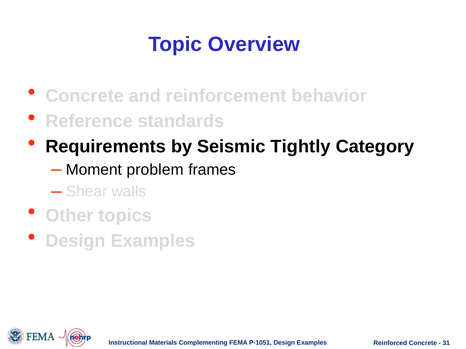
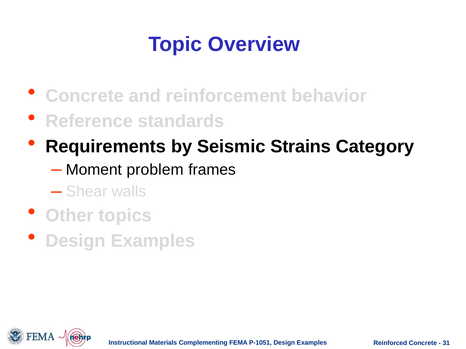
Tightly: Tightly -> Strains
